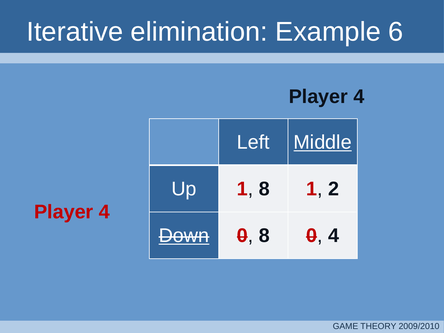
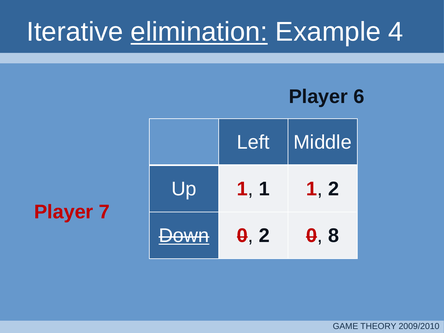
elimination underline: none -> present
6: 6 -> 4
4 at (359, 97): 4 -> 6
Middle underline: present -> none
Up 1 8: 8 -> 1
4 at (104, 212): 4 -> 7
0 8: 8 -> 2
0 4: 4 -> 8
